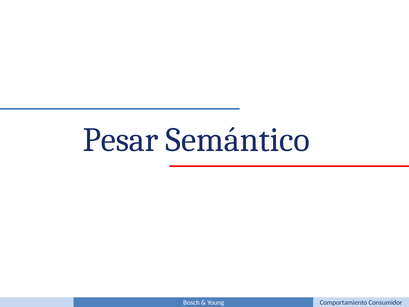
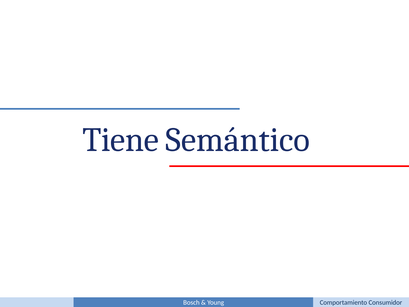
Pesar: Pesar -> Tiene
